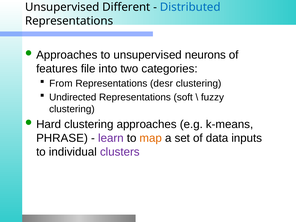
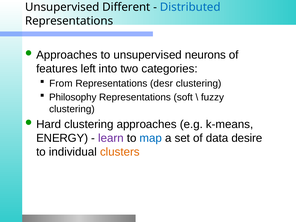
file: file -> left
Undirected: Undirected -> Philosophy
PHRASE: PHRASE -> ENERGY
map colour: orange -> blue
inputs: inputs -> desire
clusters colour: purple -> orange
